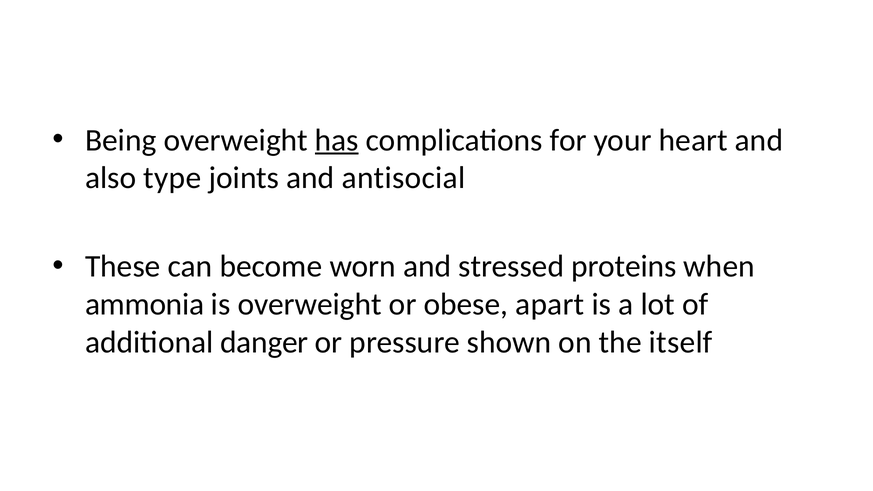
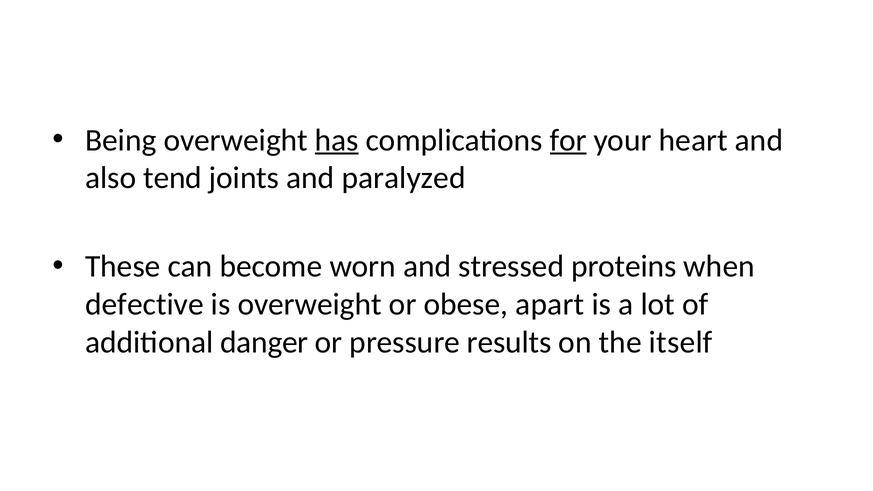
for underline: none -> present
type: type -> tend
antisocial: antisocial -> paralyzed
ammonia: ammonia -> defective
shown: shown -> results
